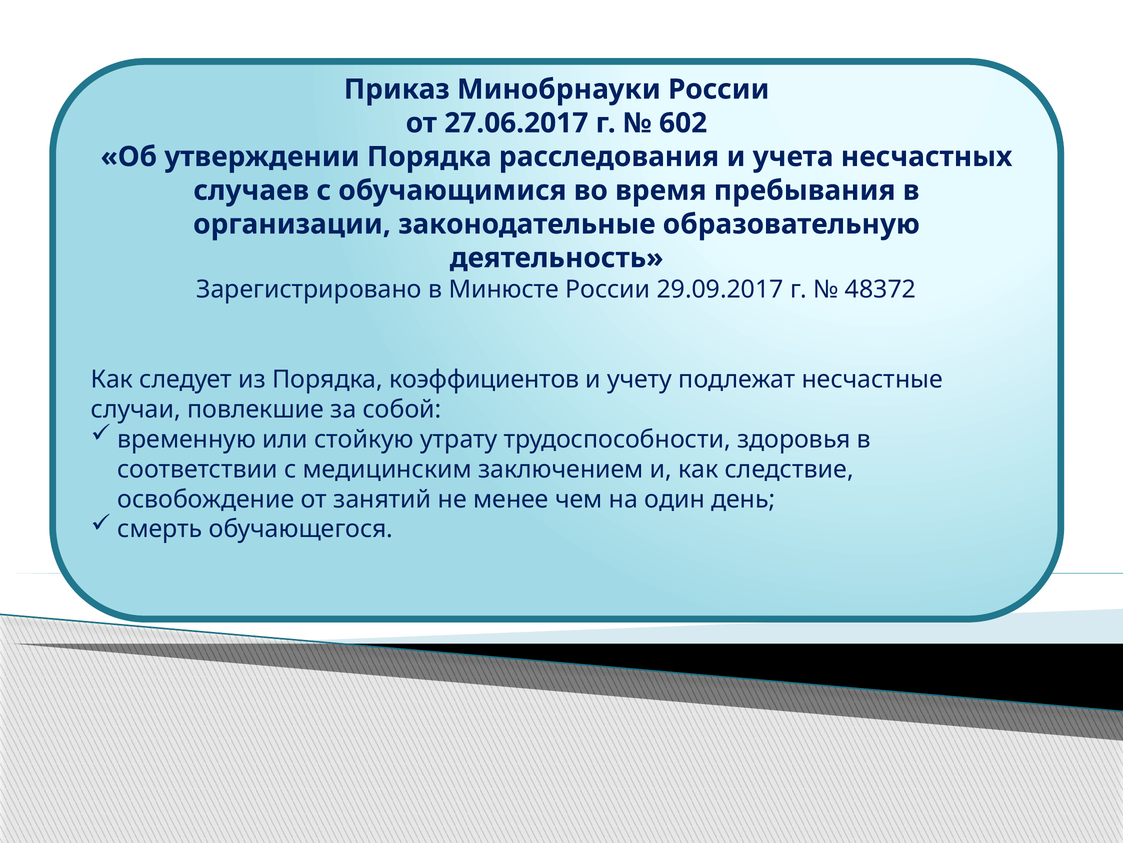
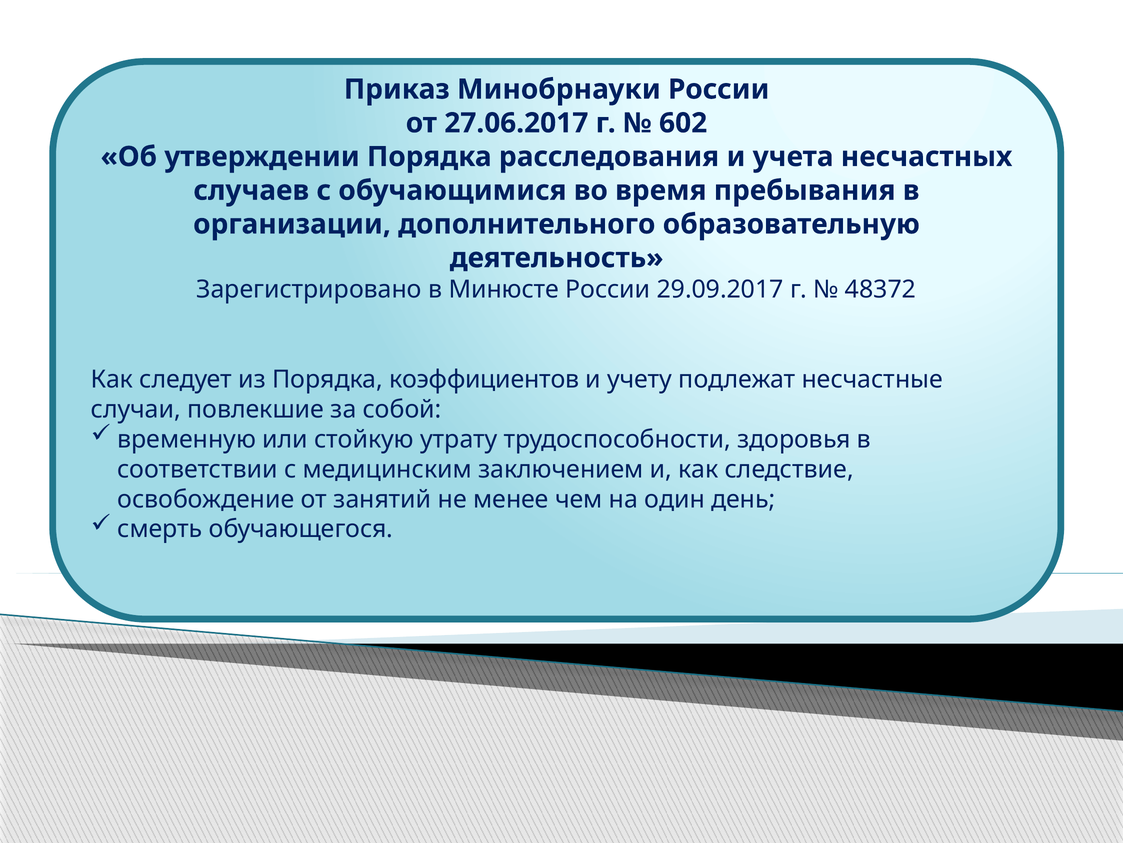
законодательные: законодательные -> дополнительного
